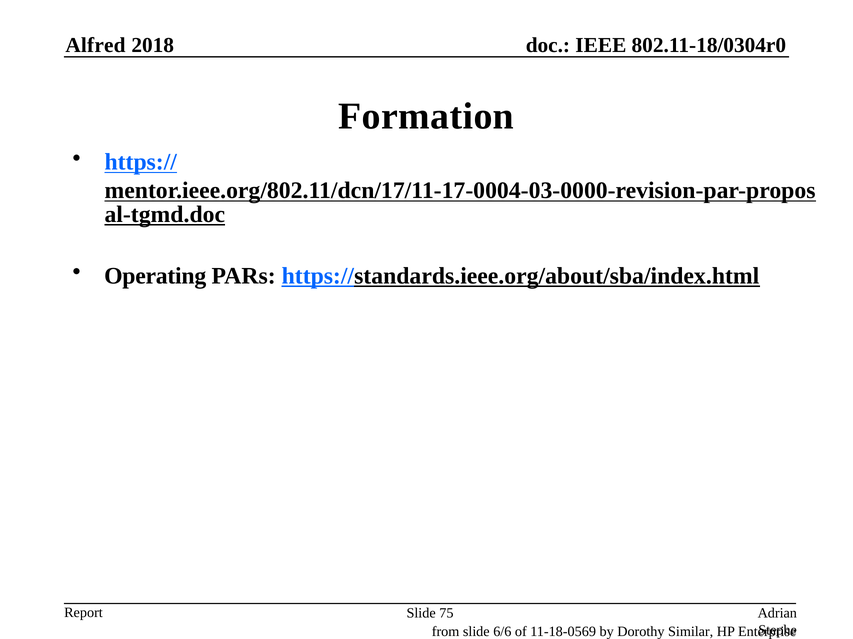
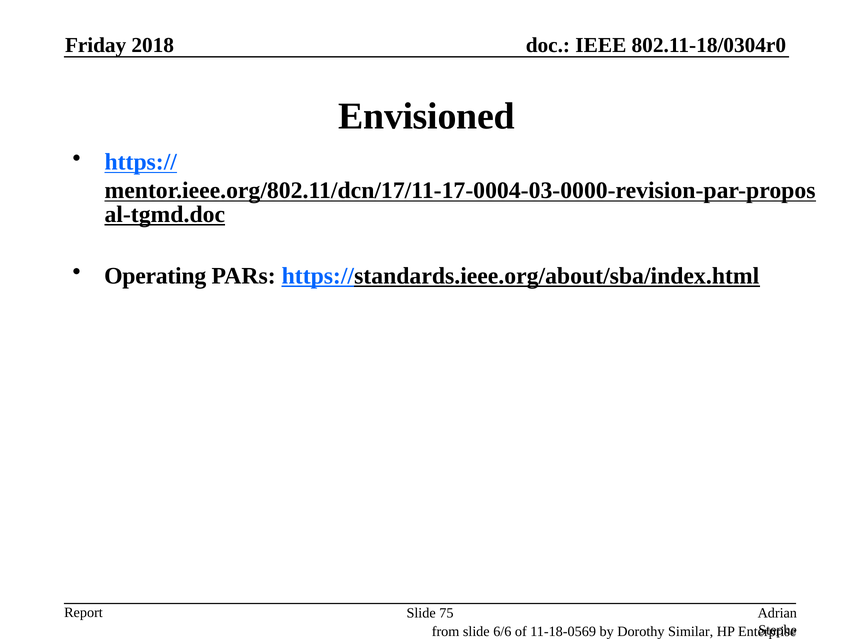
Alfred: Alfred -> Friday
Formation: Formation -> Envisioned
